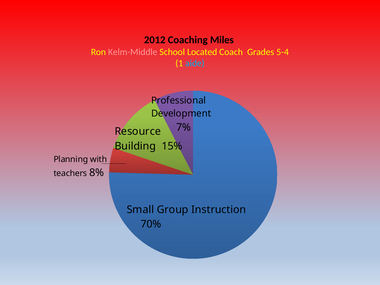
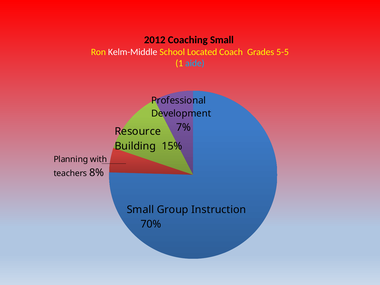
Coaching Miles: Miles -> Small
Kelm-Middle colour: pink -> white
5-4: 5-4 -> 5-5
